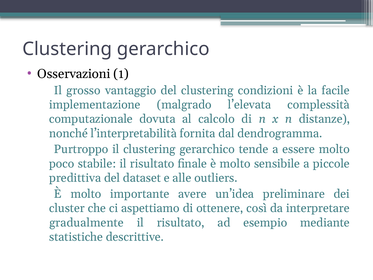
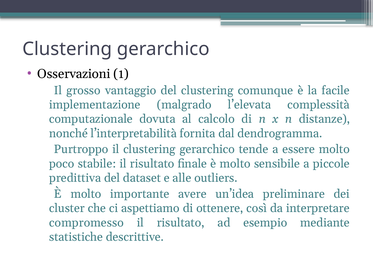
condizioni: condizioni -> comunque
gradualmente: gradualmente -> compromesso
